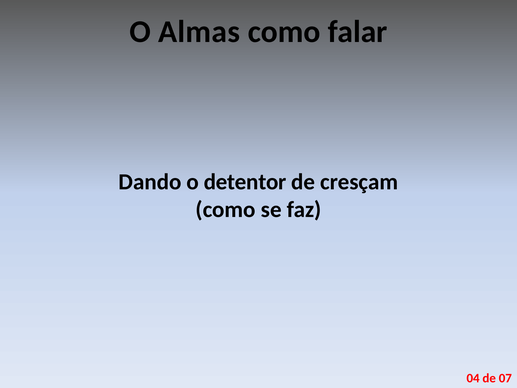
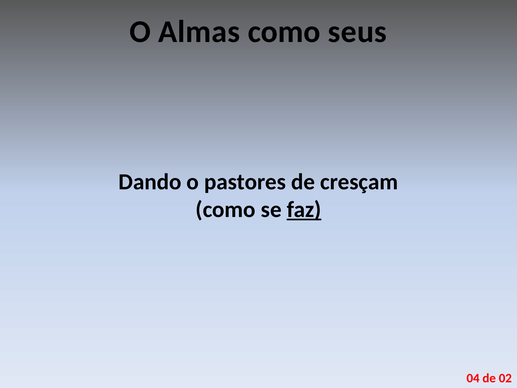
falar: falar -> seus
detentor: detentor -> pastores
faz underline: none -> present
07: 07 -> 02
